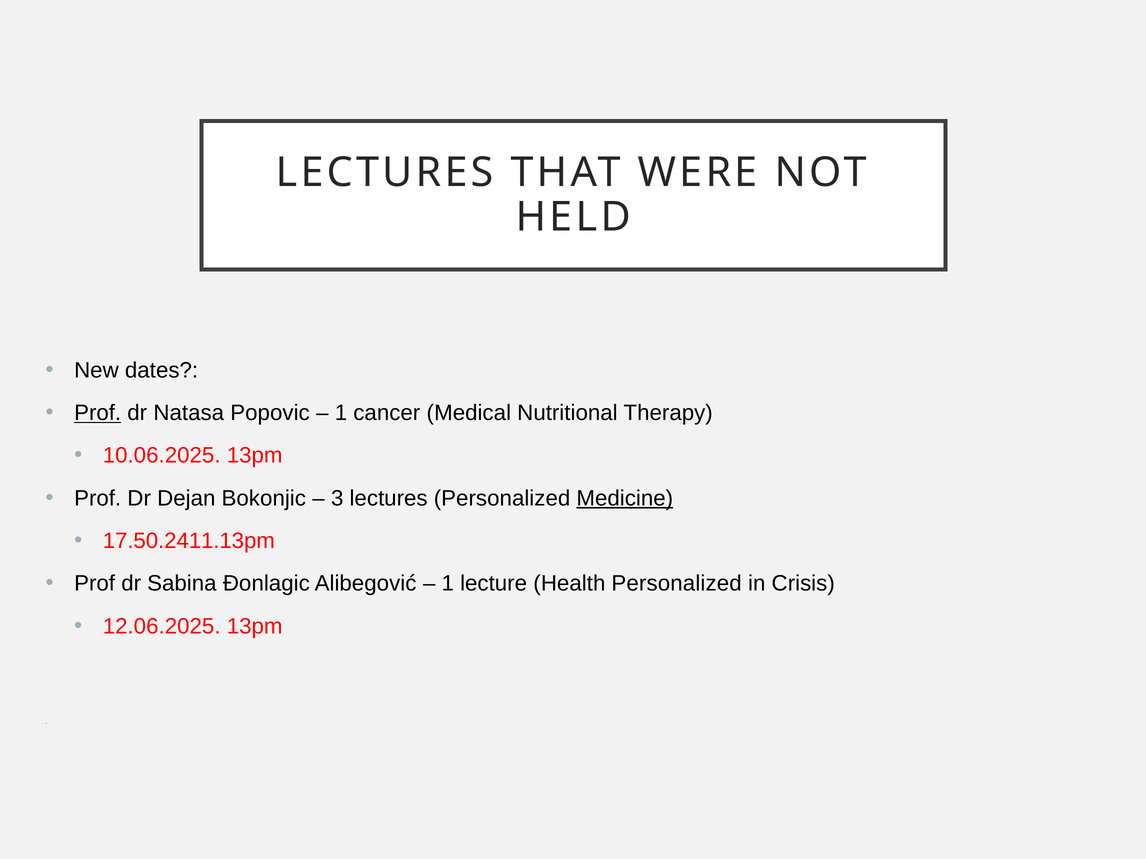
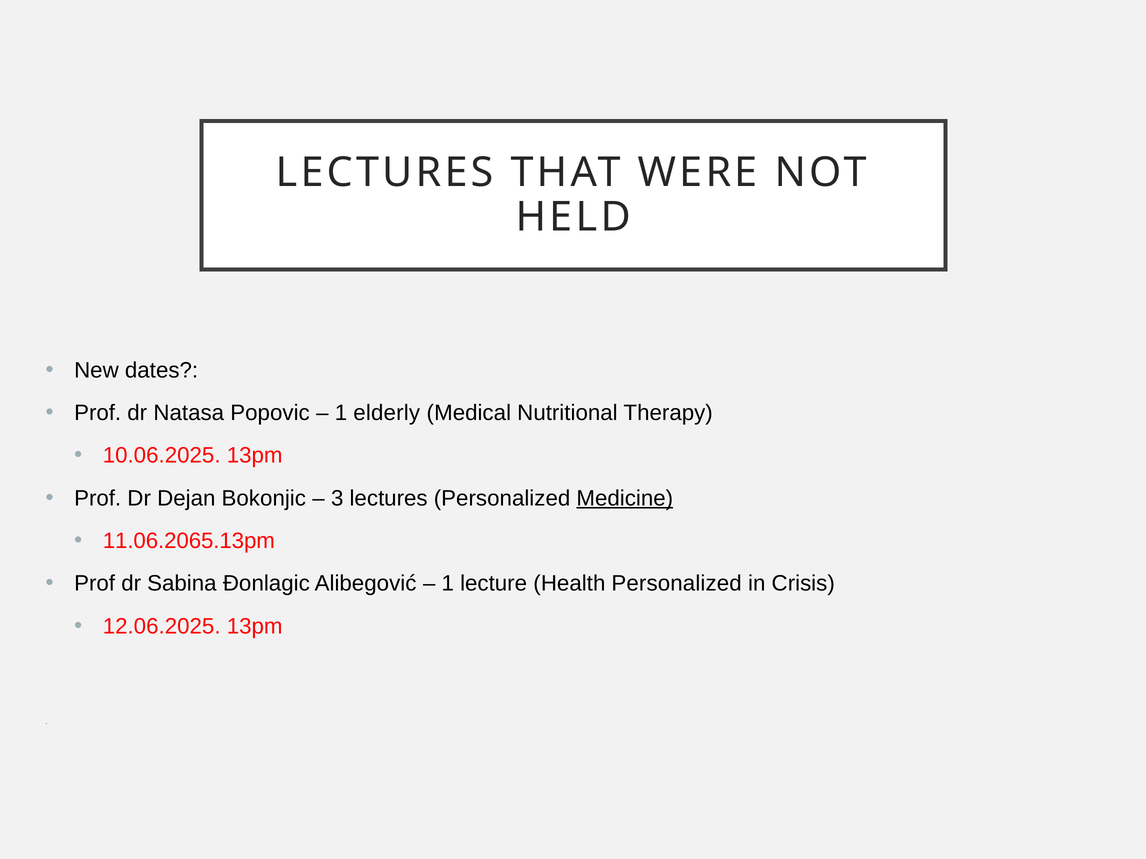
Prof at (98, 413) underline: present -> none
cancer: cancer -> elderly
17.50.2411.13pm: 17.50.2411.13pm -> 11.06.2065.13pm
